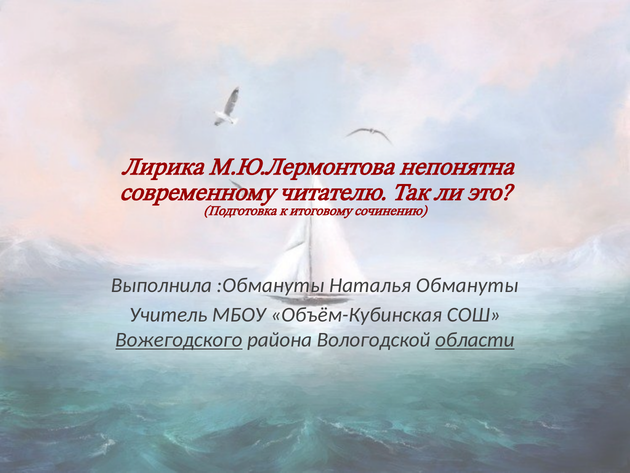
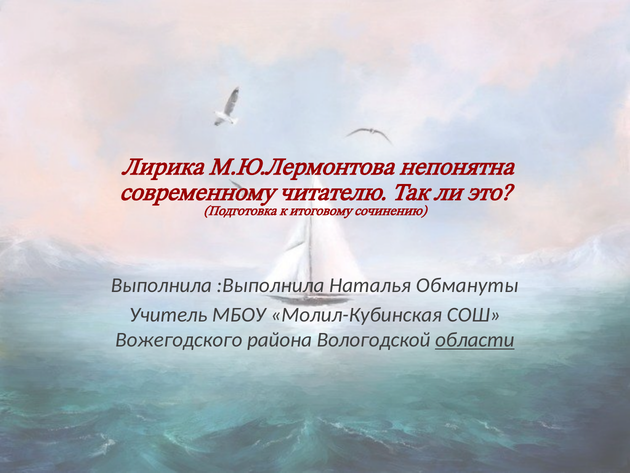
:Обмануты: :Обмануты -> :Выполнила
Объём-Кубинская: Объём-Кубинская -> Молил-Кубинская
Вожегодского underline: present -> none
